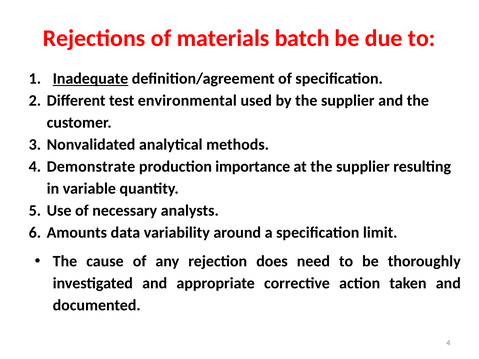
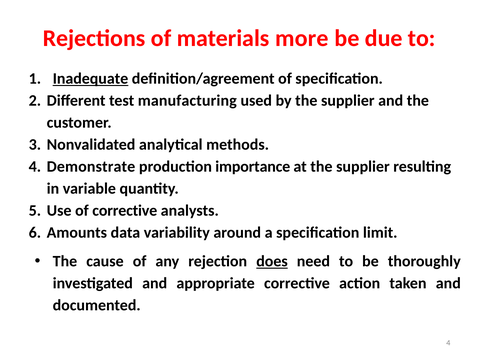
batch: batch -> more
environmental: environmental -> manufacturing
of necessary: necessary -> corrective
does underline: none -> present
